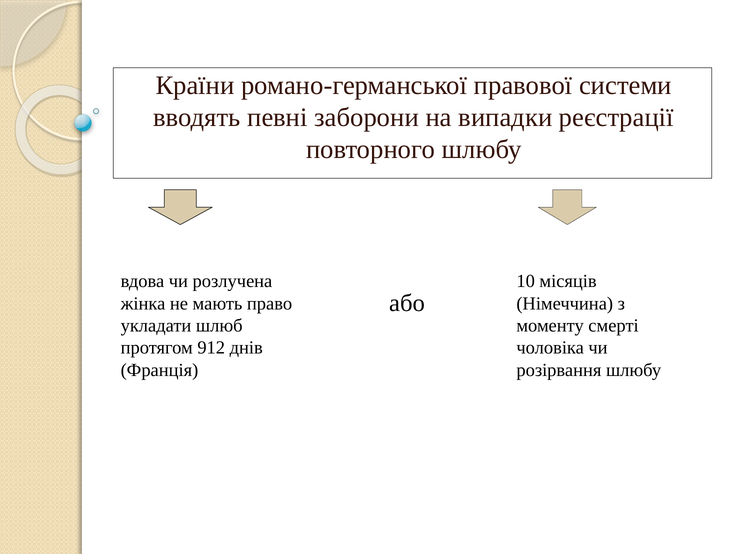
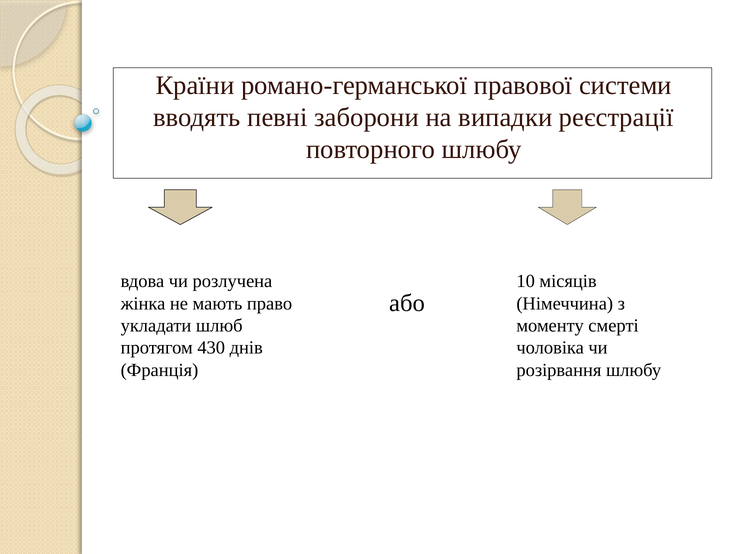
912: 912 -> 430
